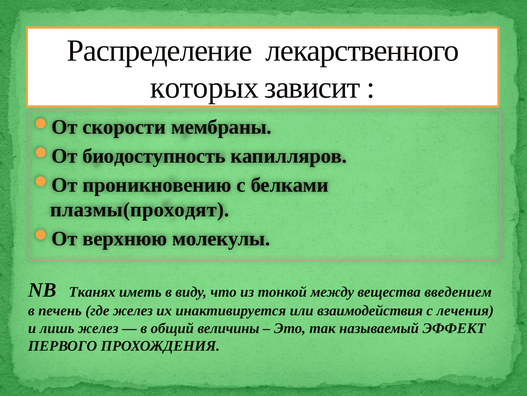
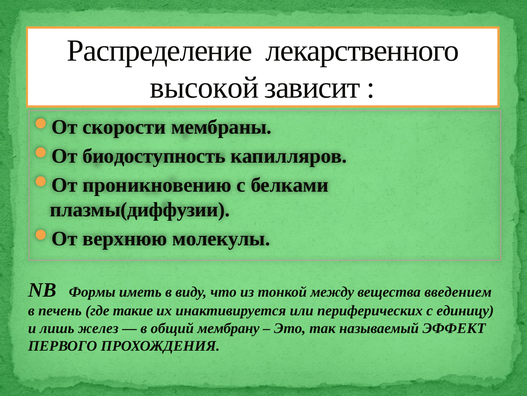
которых: которых -> высокой
плазмы(проходят: плазмы(проходят -> плазмы(диффузии
Тканях: Тканях -> Формы
где желез: желез -> такие
взаимодействия: взаимодействия -> периферических
лечения: лечения -> единицу
величины: величины -> мембрану
